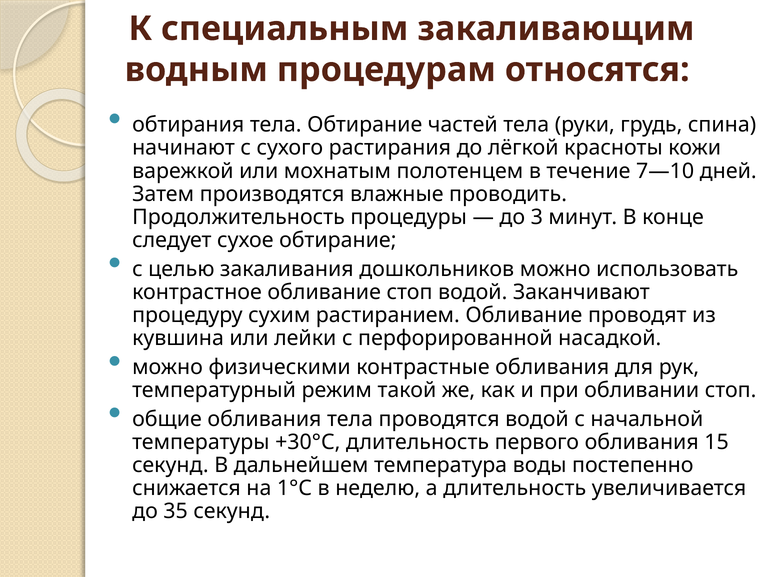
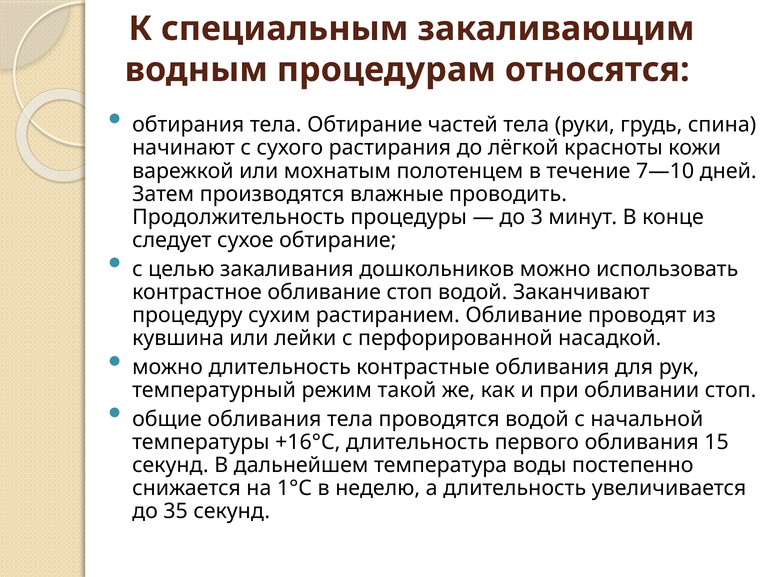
можно физическими: физическими -> длительность
+30°С: +30°С -> +16°С
